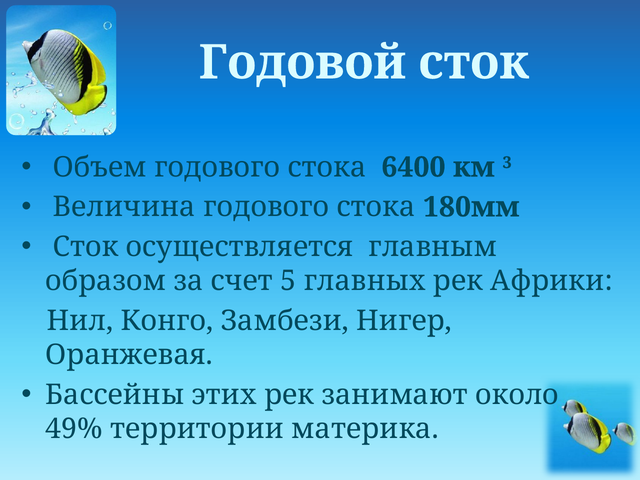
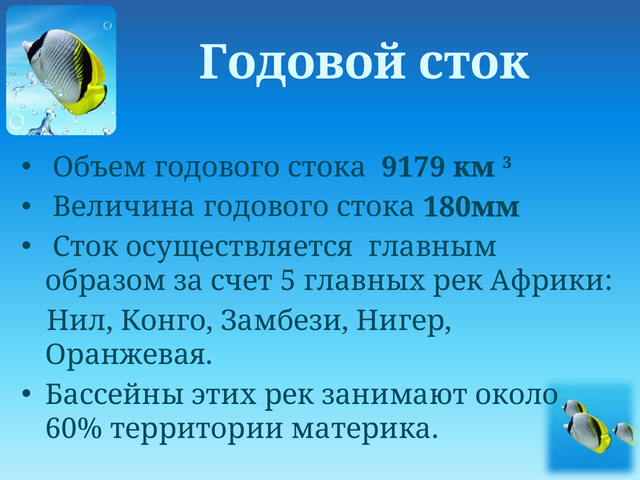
6400: 6400 -> 9179
49%: 49% -> 60%
